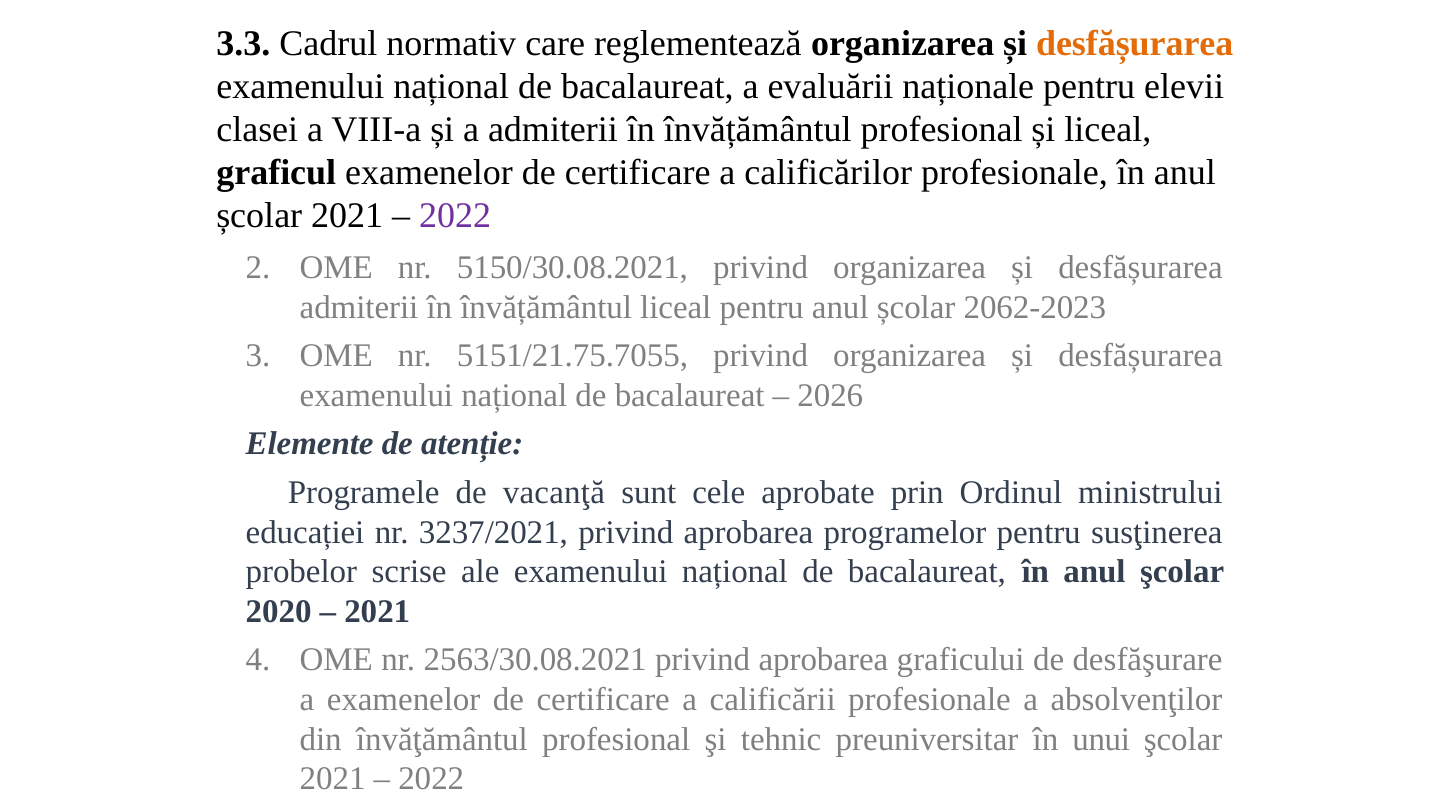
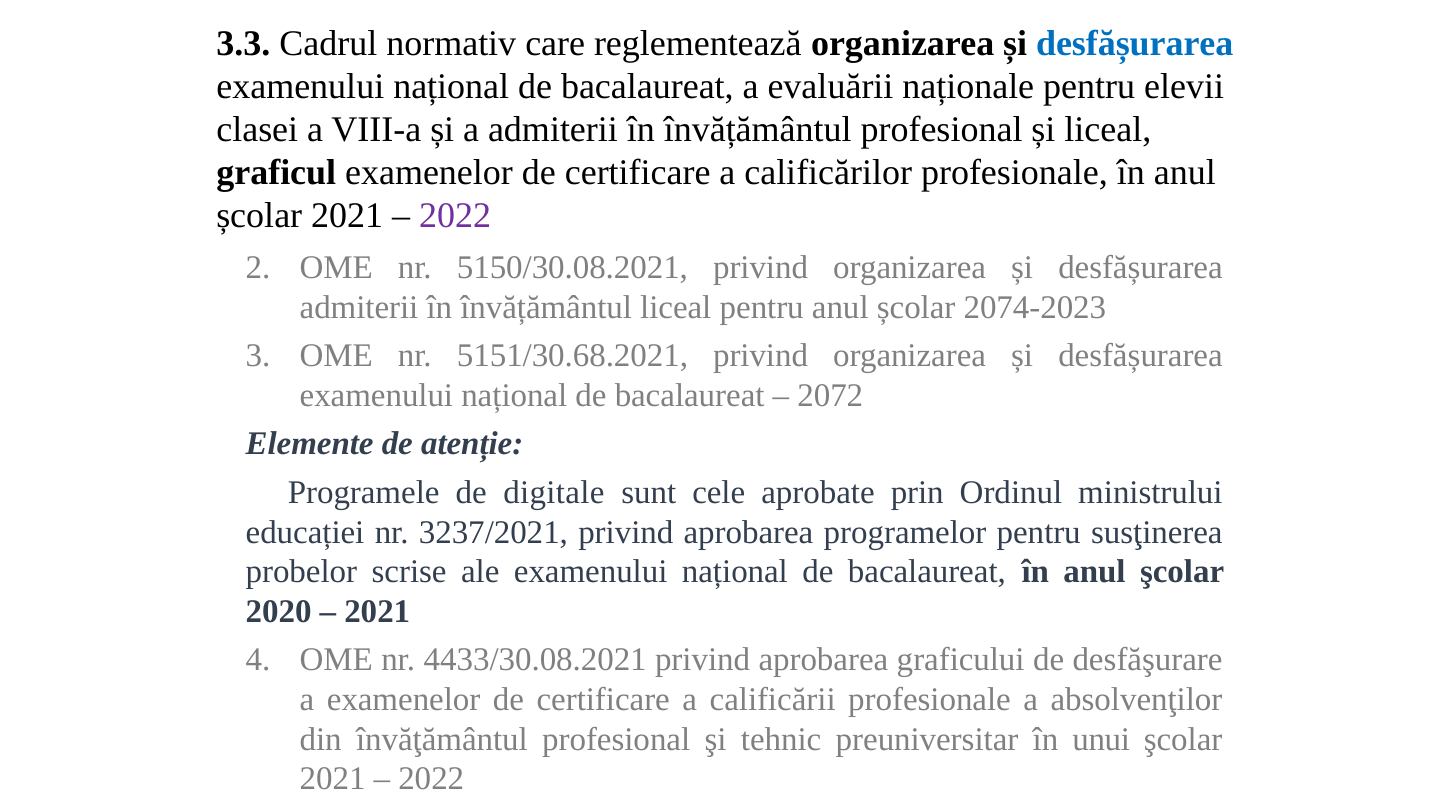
desfășurarea at (1135, 43) colour: orange -> blue
2062-2023: 2062-2023 -> 2074-2023
5151/21.75.7055: 5151/21.75.7055 -> 5151/30.68.2021
2026: 2026 -> 2072
vacanţă: vacanţă -> digitale
2563/30.08.2021: 2563/30.08.2021 -> 4433/30.08.2021
